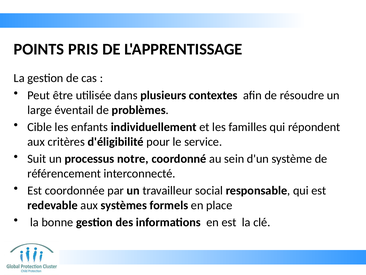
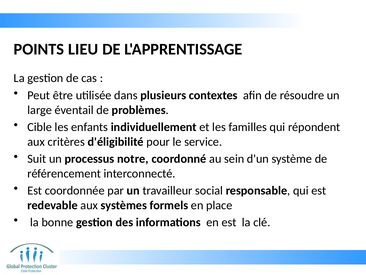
PRIS: PRIS -> LIEU
